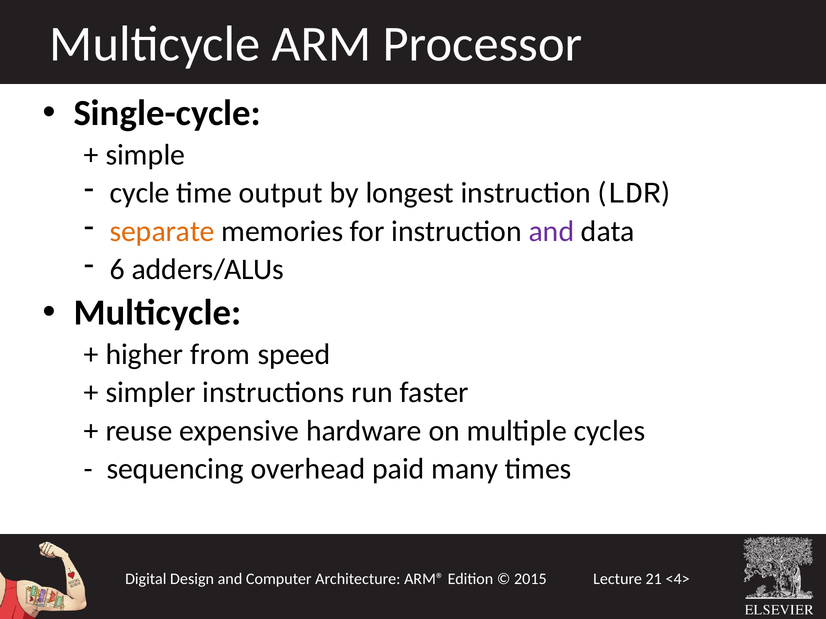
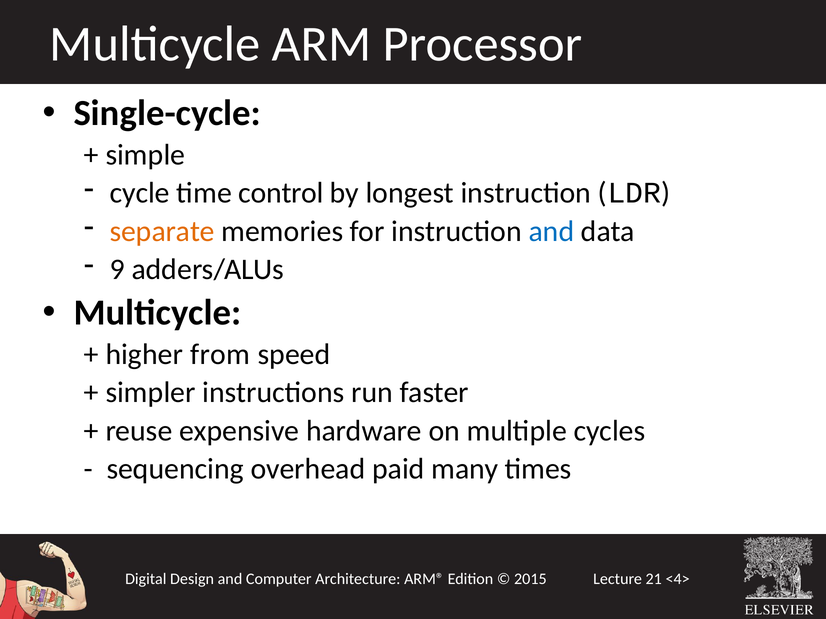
output: output -> control
and at (551, 231) colour: purple -> blue
6: 6 -> 9
